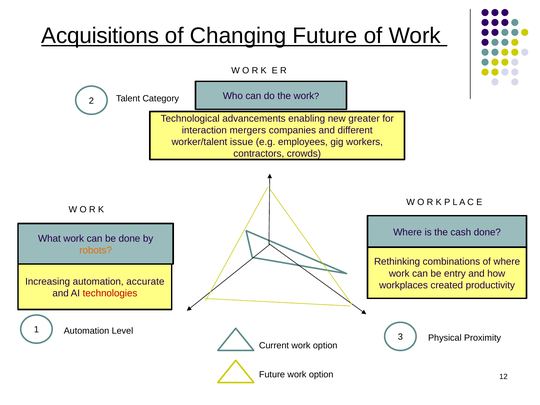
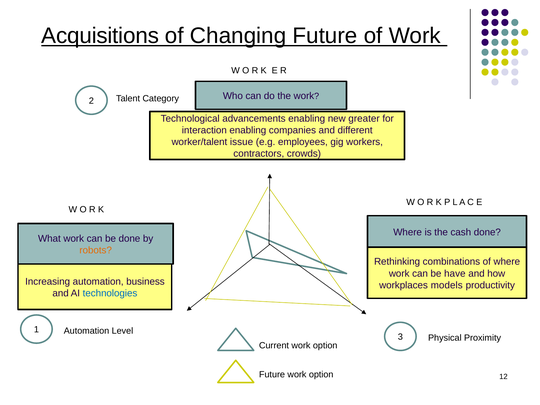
interaction mergers: mergers -> enabling
entry: entry -> have
accurate: accurate -> business
created: created -> models
technologies colour: red -> blue
